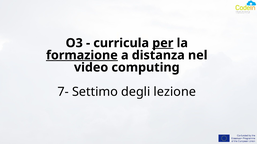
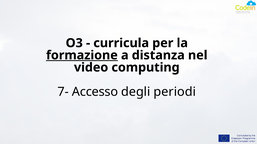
per underline: present -> none
Settimo: Settimo -> Accesso
lezione: lezione -> periodi
